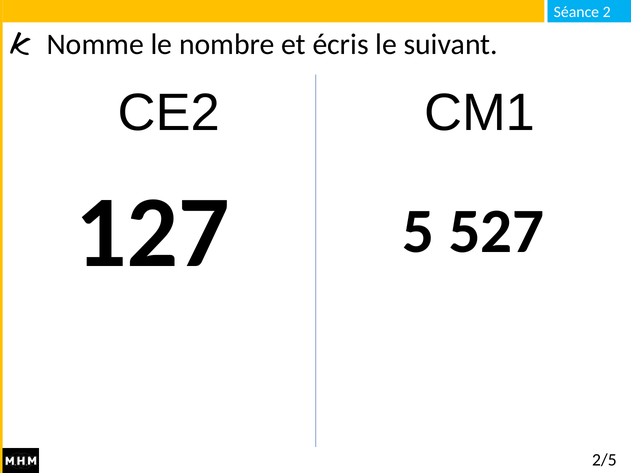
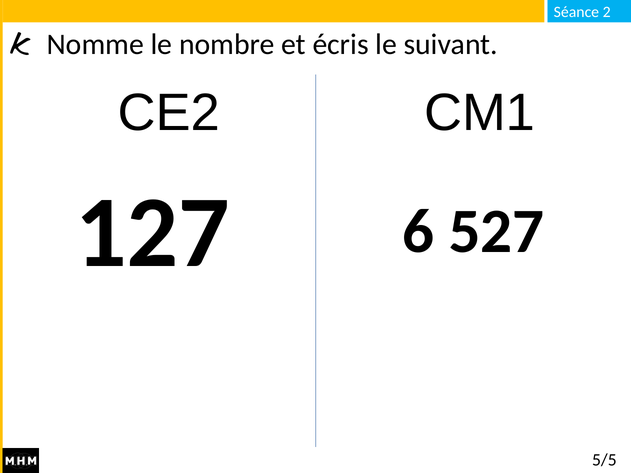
5: 5 -> 6
2/5: 2/5 -> 5/5
